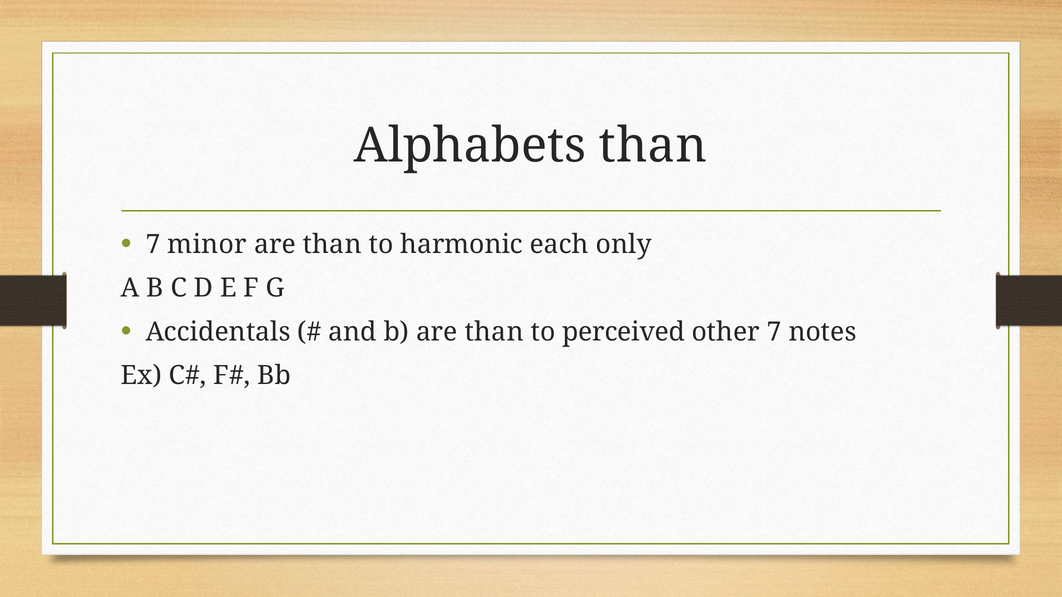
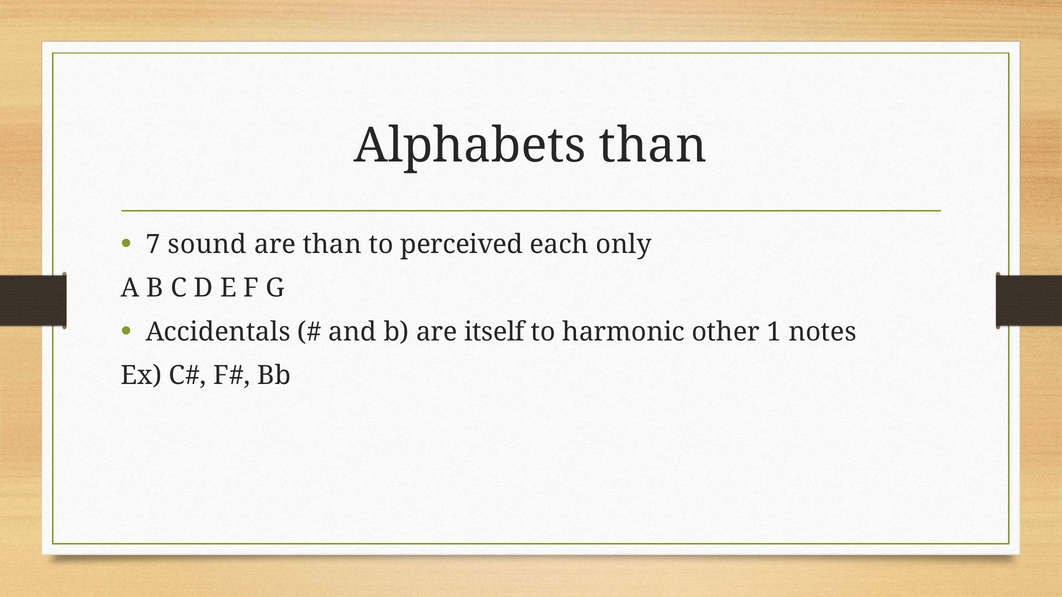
minor: minor -> sound
harmonic: harmonic -> perceived
b are than: than -> itself
perceived: perceived -> harmonic
other 7: 7 -> 1
